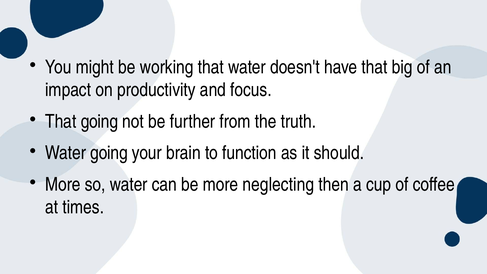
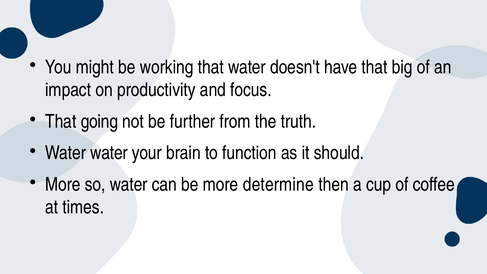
Water going: going -> water
neglecting: neglecting -> determine
